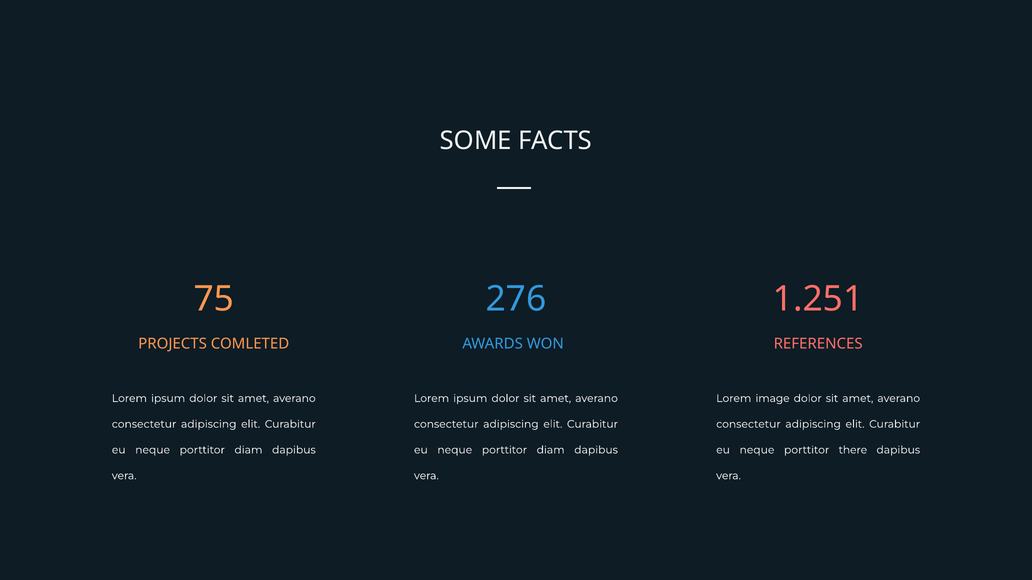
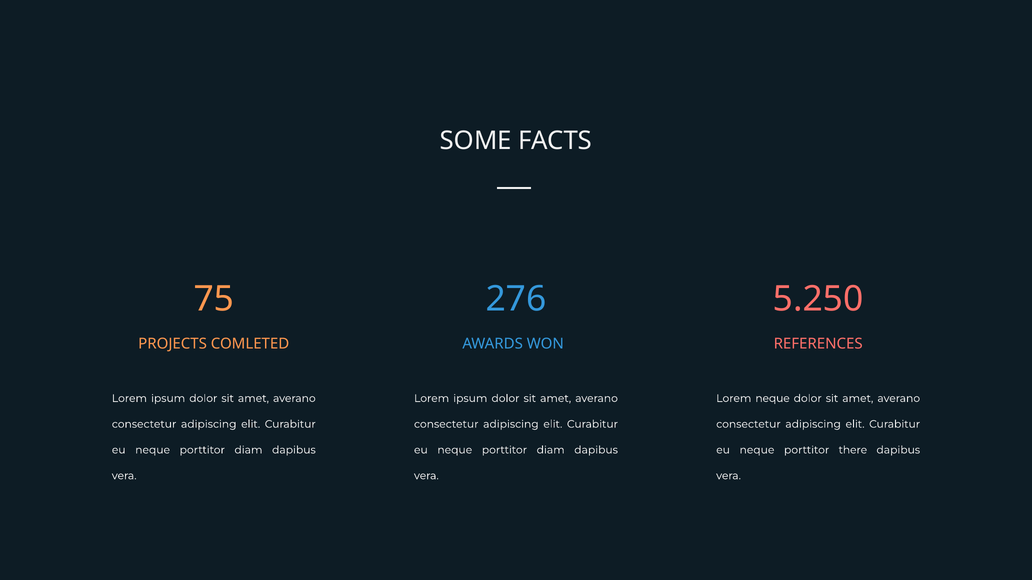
1.251: 1.251 -> 5.250
Lorem image: image -> neque
